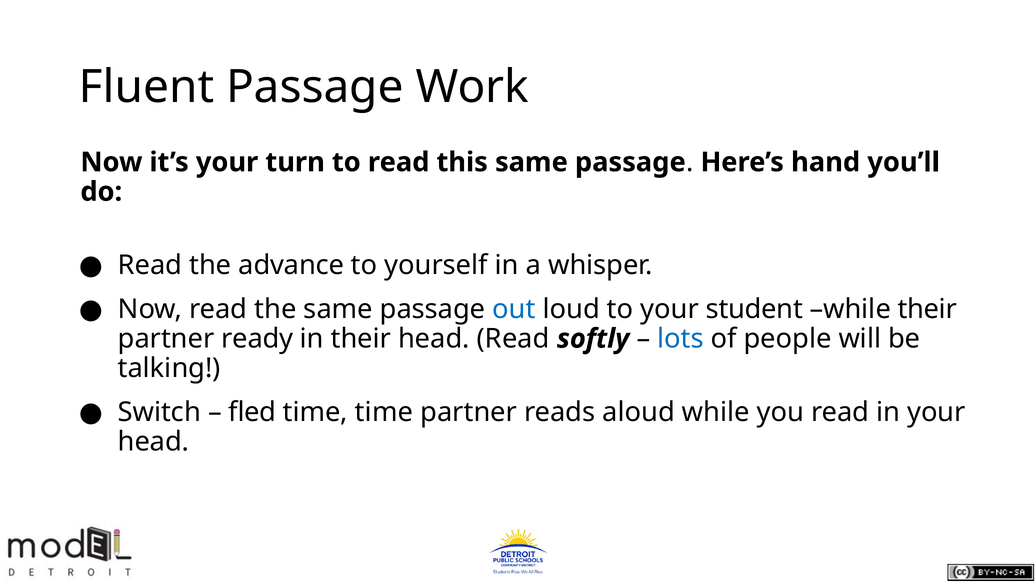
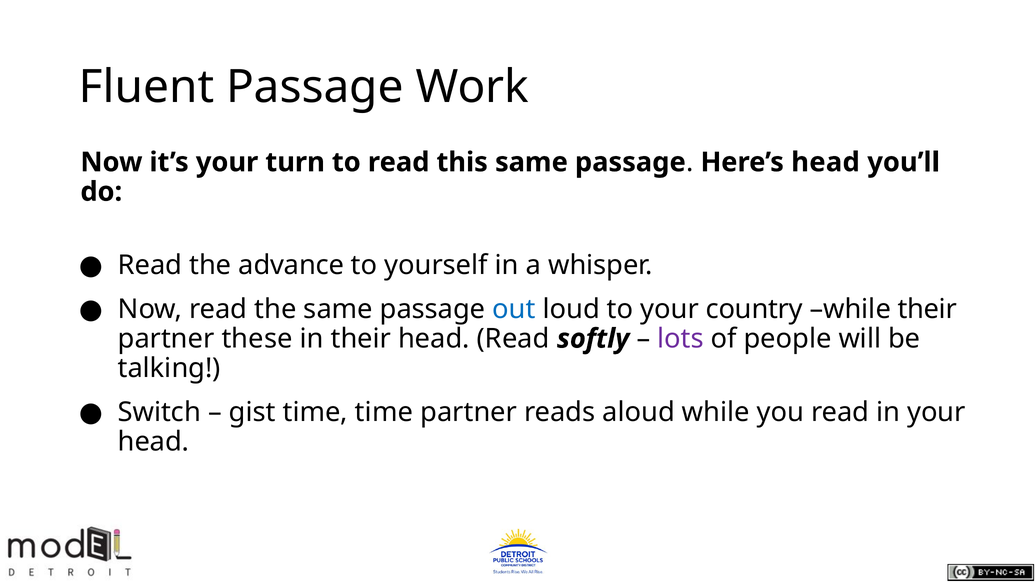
Here’s hand: hand -> head
student: student -> country
ready: ready -> these
lots colour: blue -> purple
fled: fled -> gist
